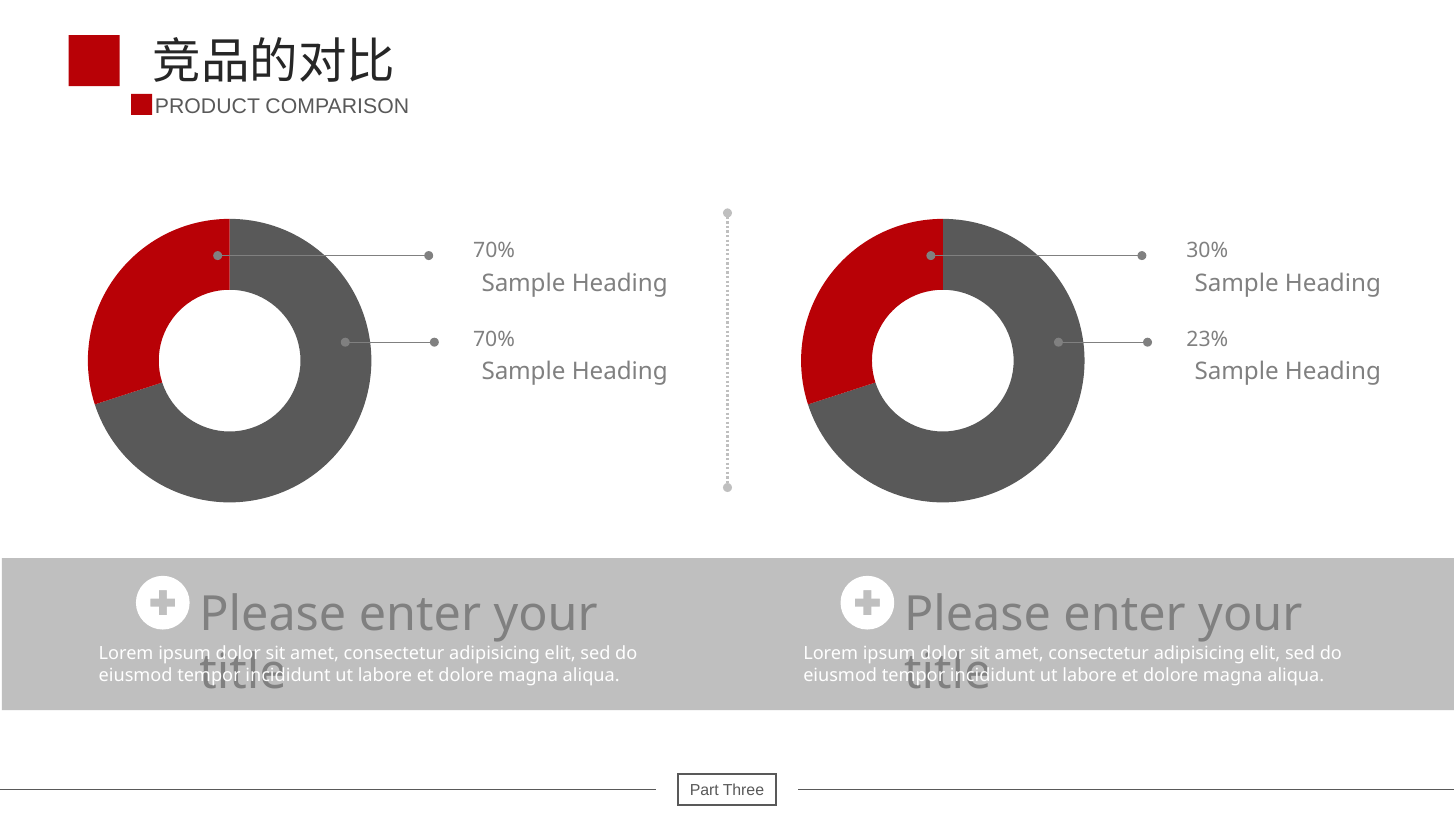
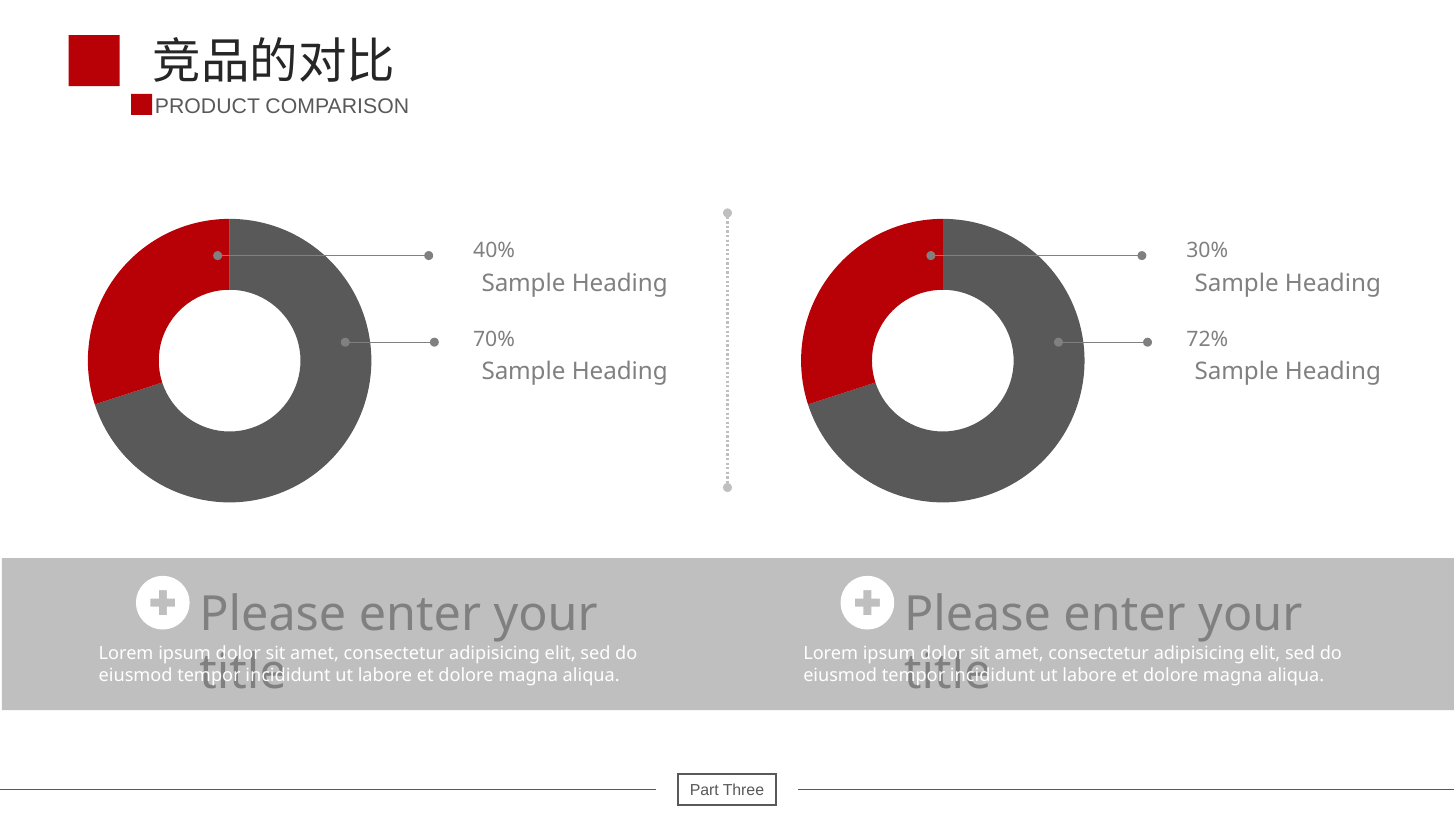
70% at (494, 251): 70% -> 40%
23%: 23% -> 72%
